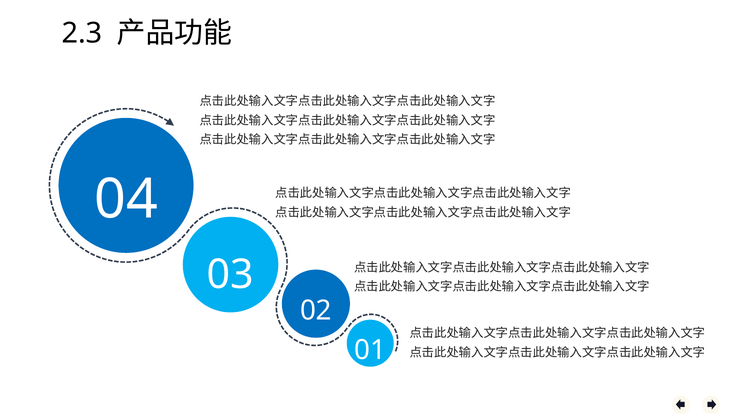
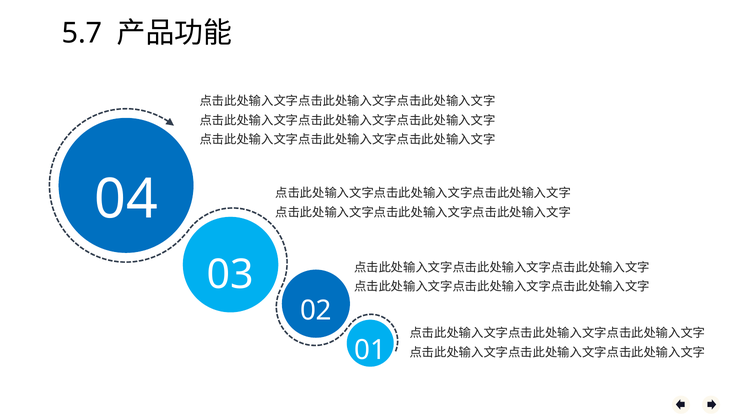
2.3: 2.3 -> 5.7
